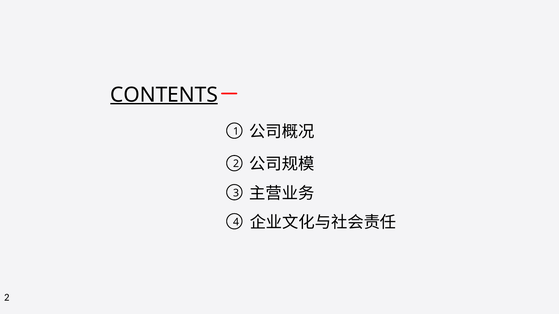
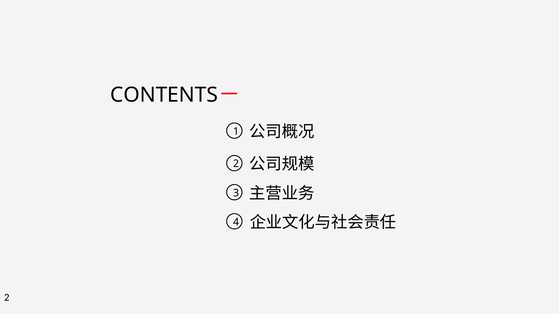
CONTENTS underline: present -> none
